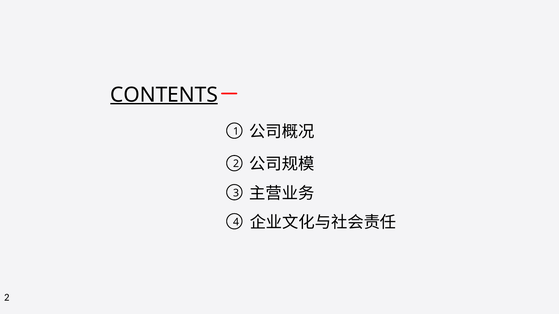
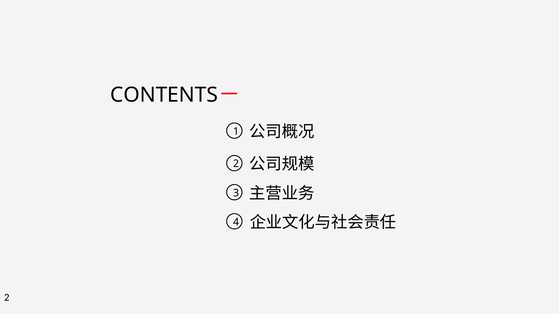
CONTENTS underline: present -> none
